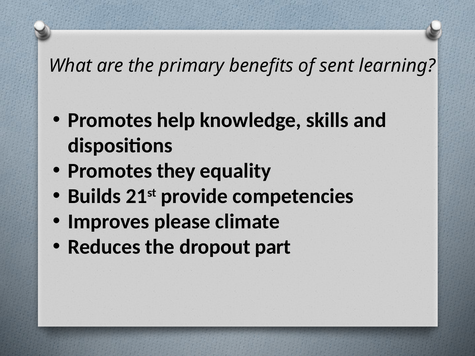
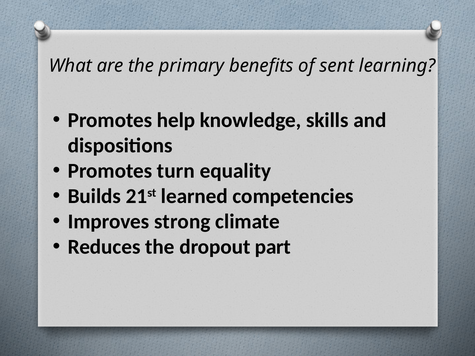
they: they -> turn
provide: provide -> learned
please: please -> strong
